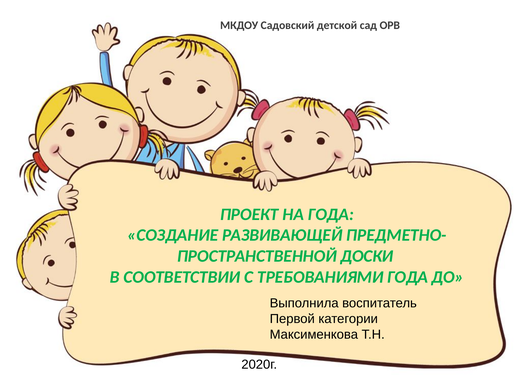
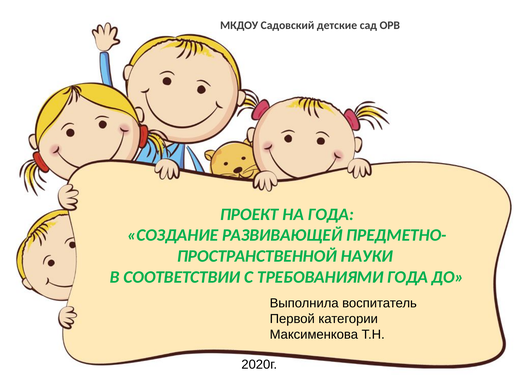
детской: детской -> детские
ДОСКИ: ДОСКИ -> НАУКИ
